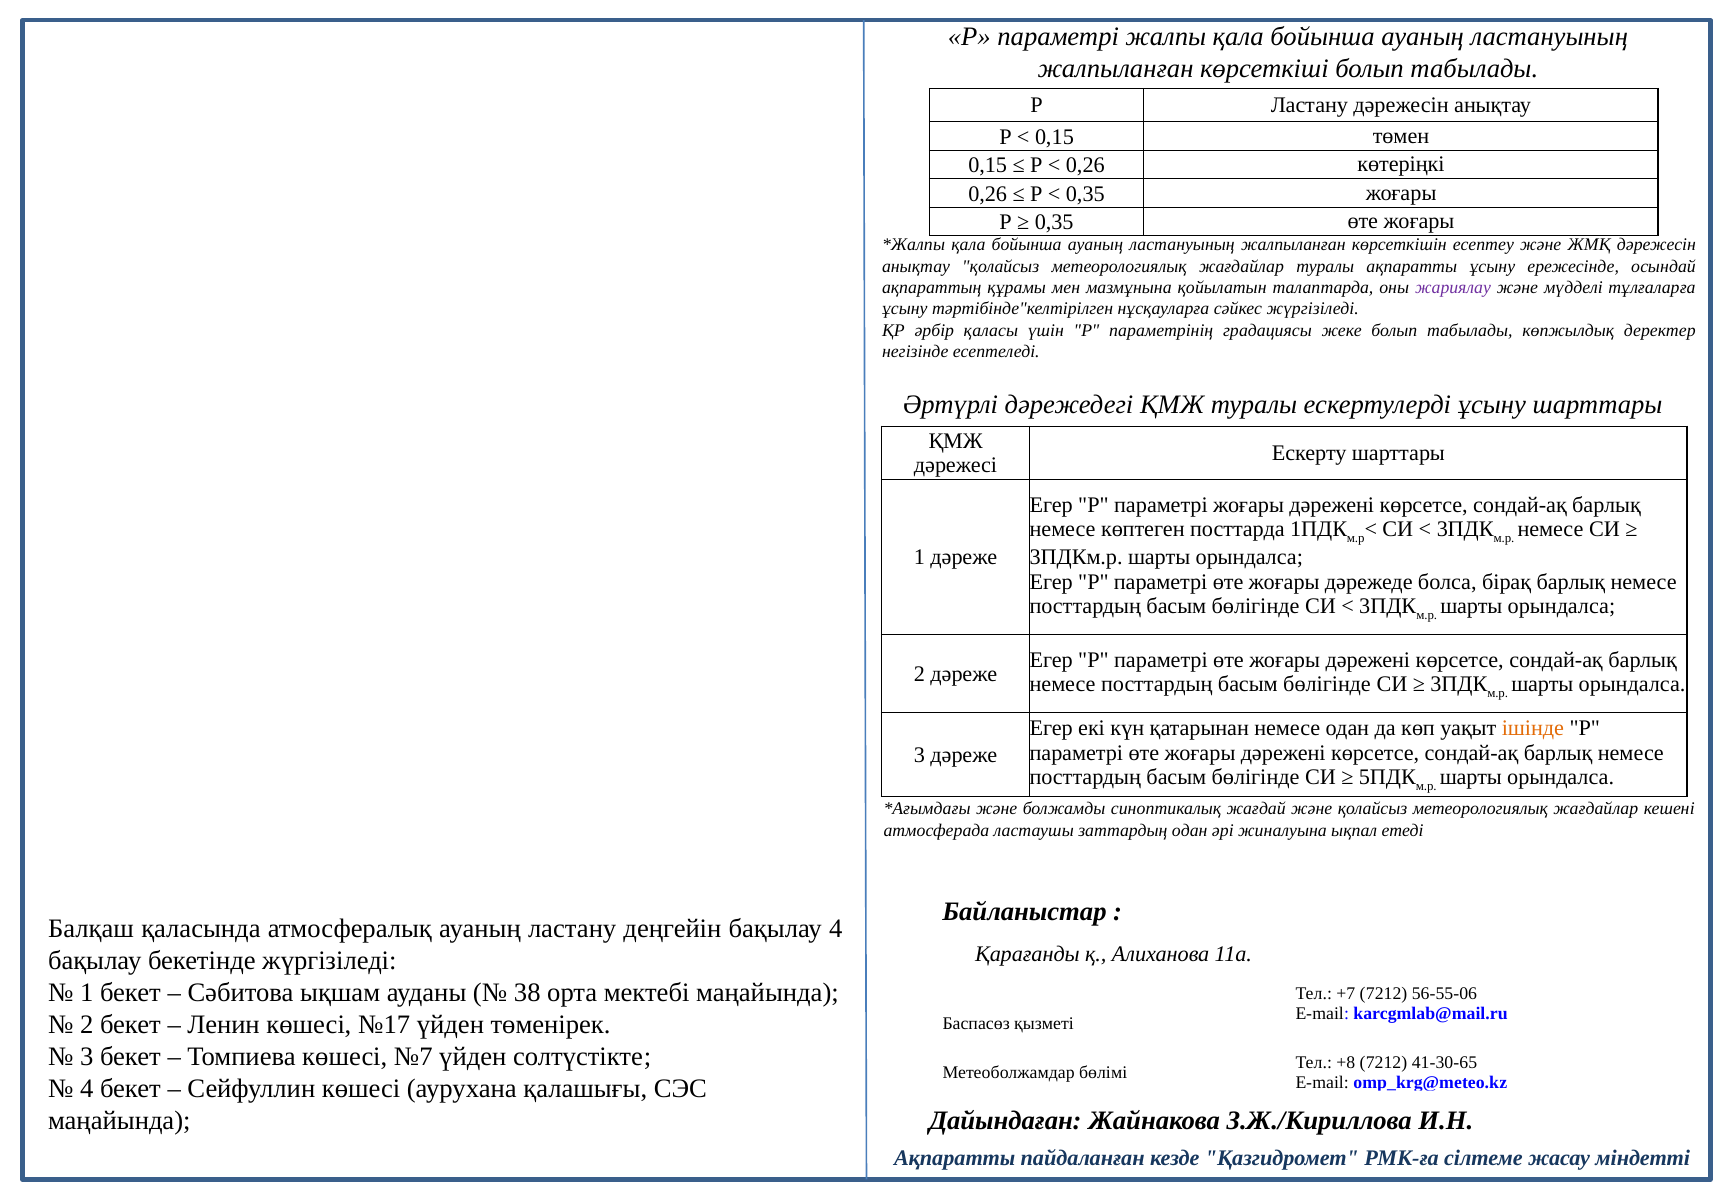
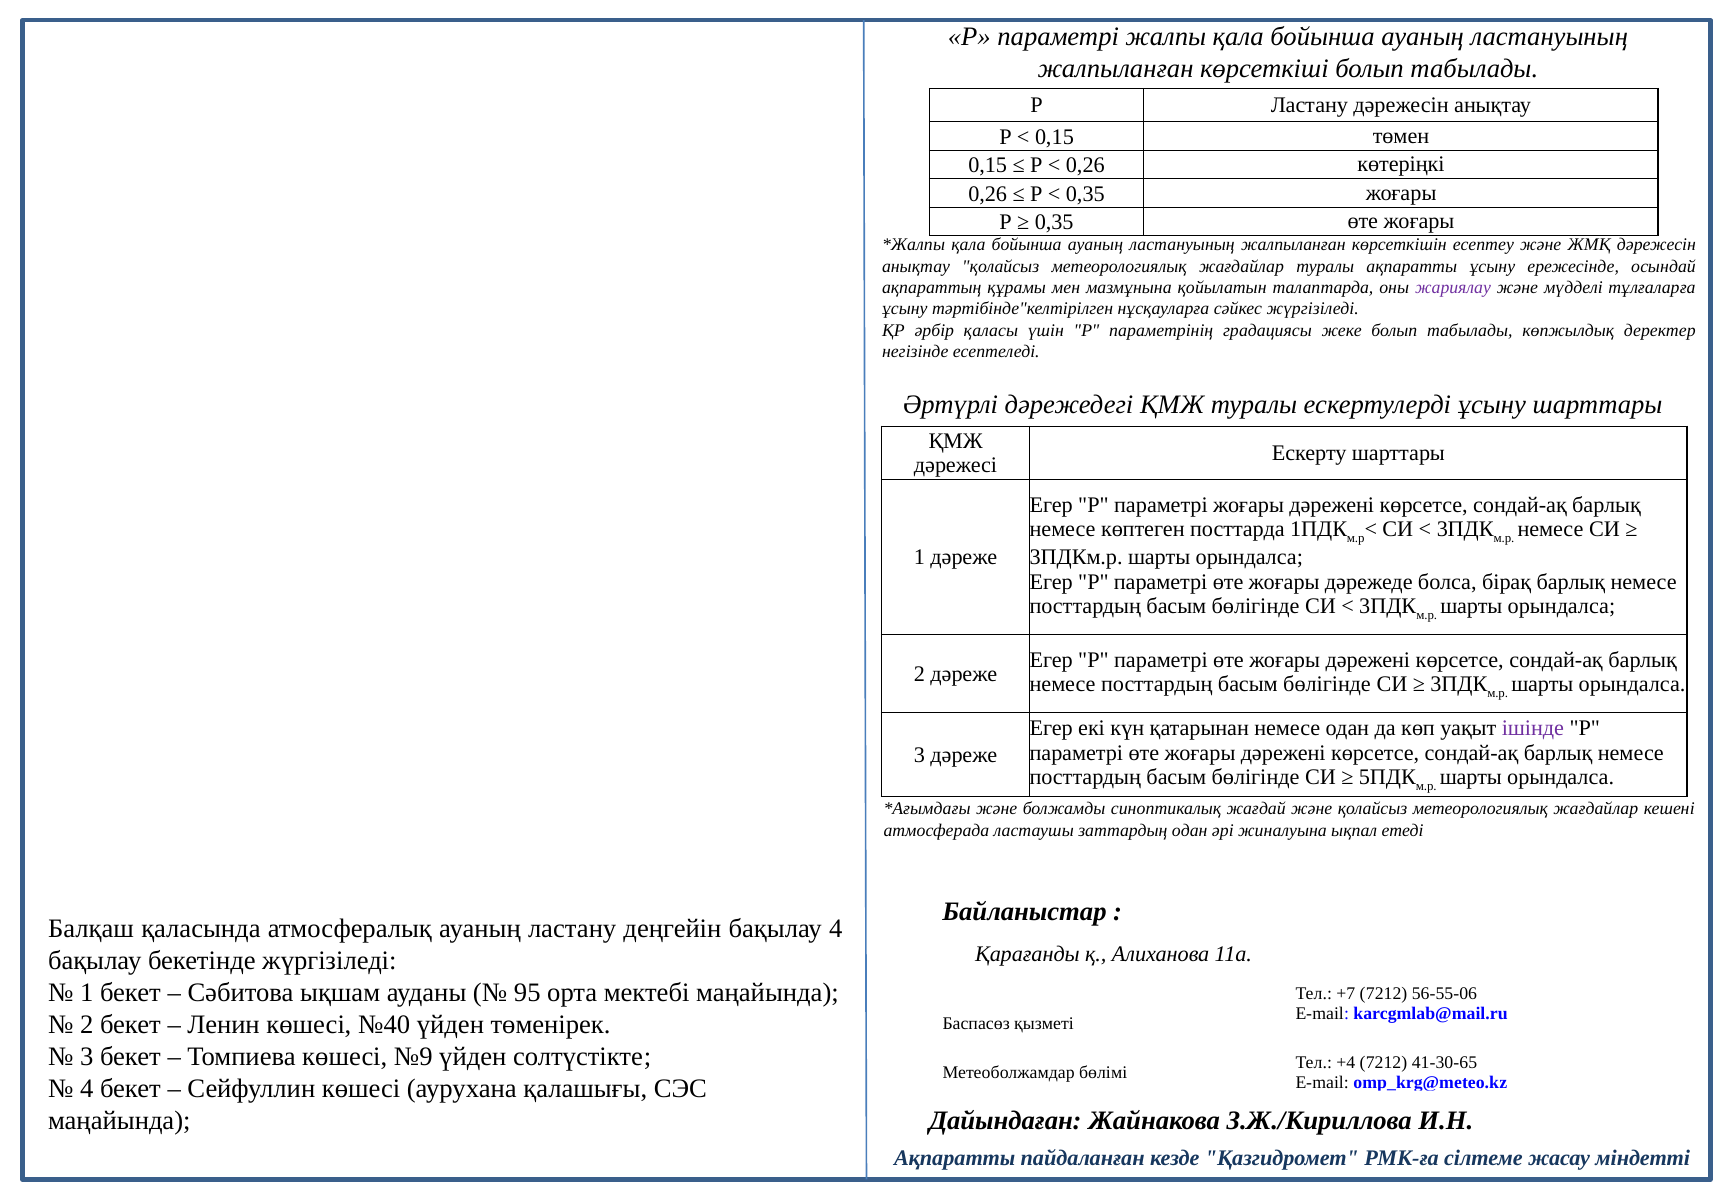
ішінде colour: orange -> purple
38: 38 -> 95
№17: №17 -> №40
№7: №7 -> №9
+8: +8 -> +4
